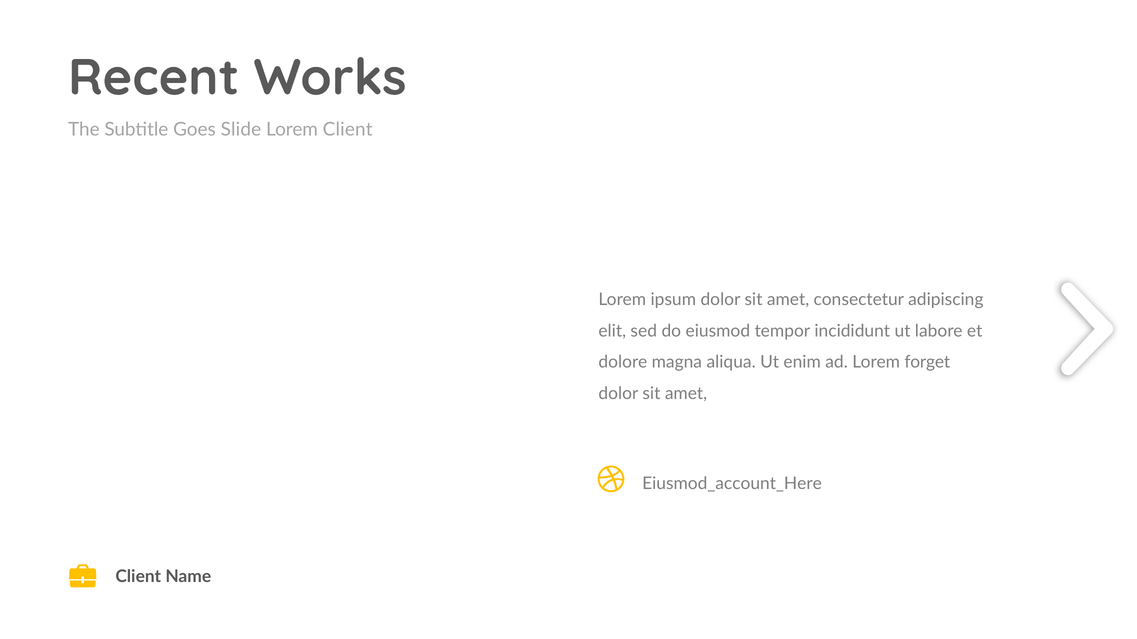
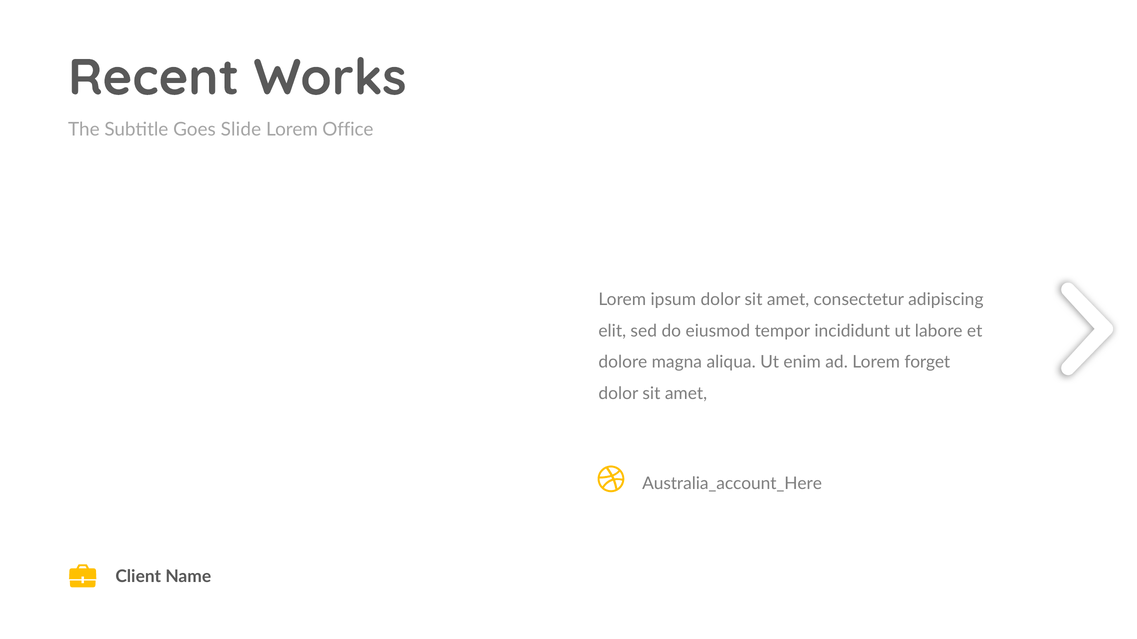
Lorem Client: Client -> Office
Eiusmod_account_Here: Eiusmod_account_Here -> Australia_account_Here
